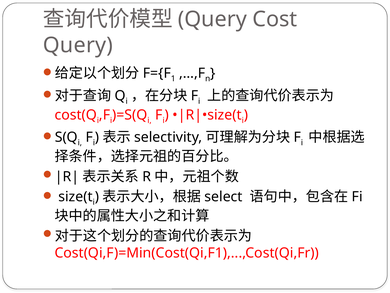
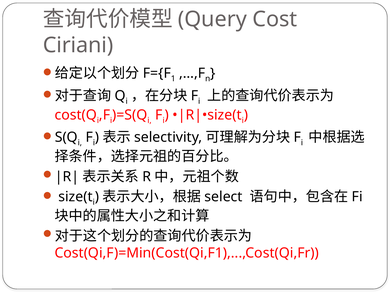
Query at (78, 45): Query -> Ciriani
